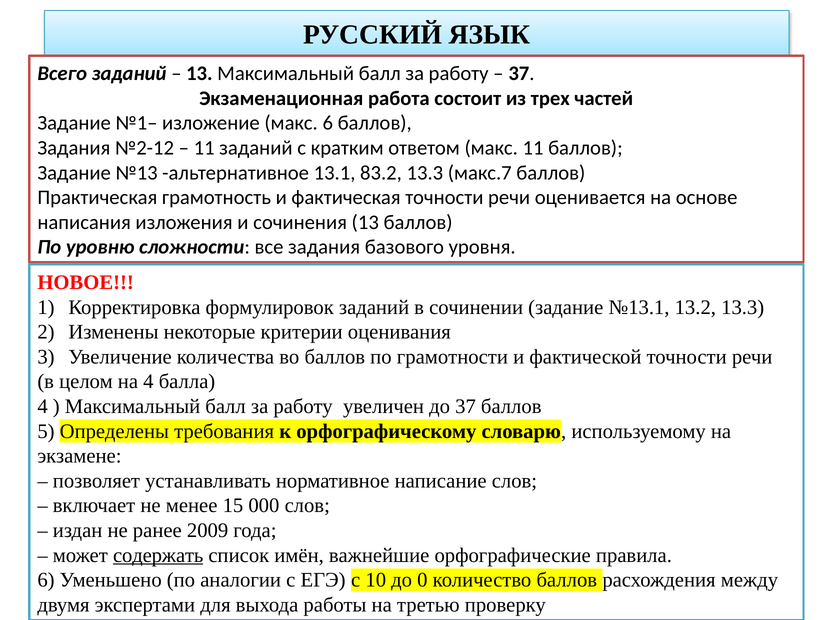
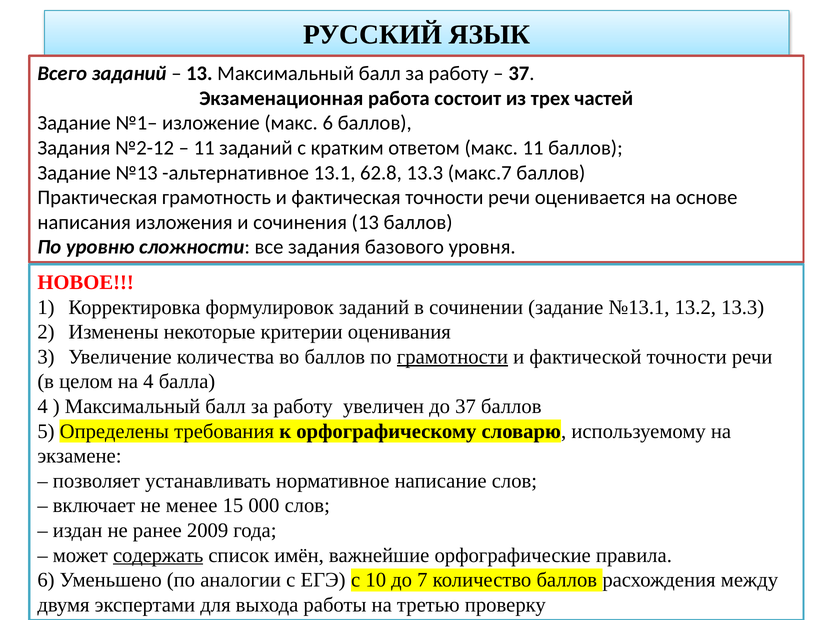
83.2: 83.2 -> 62.8
грамотности underline: none -> present
0: 0 -> 7
